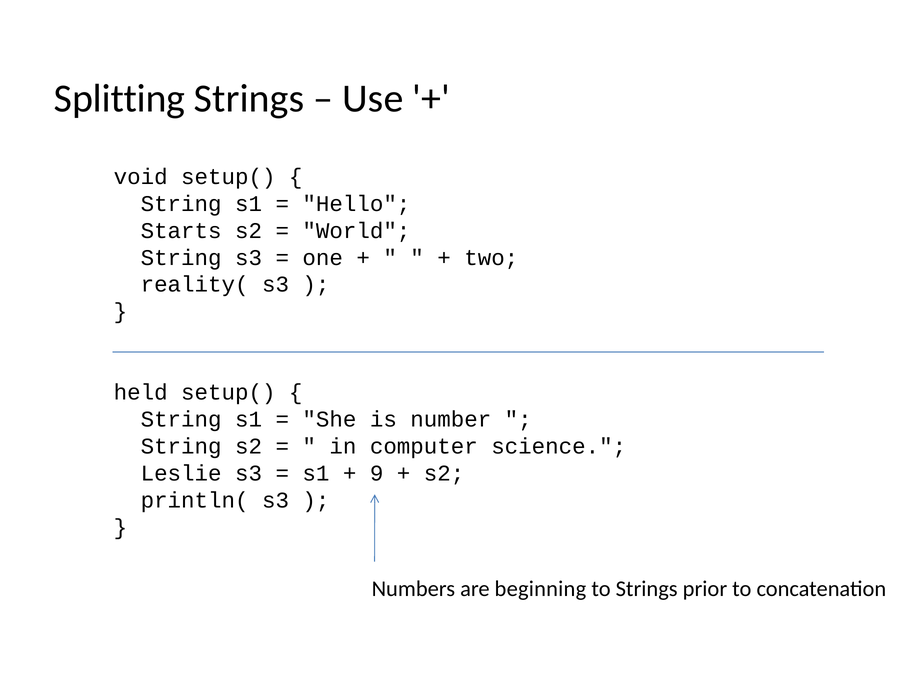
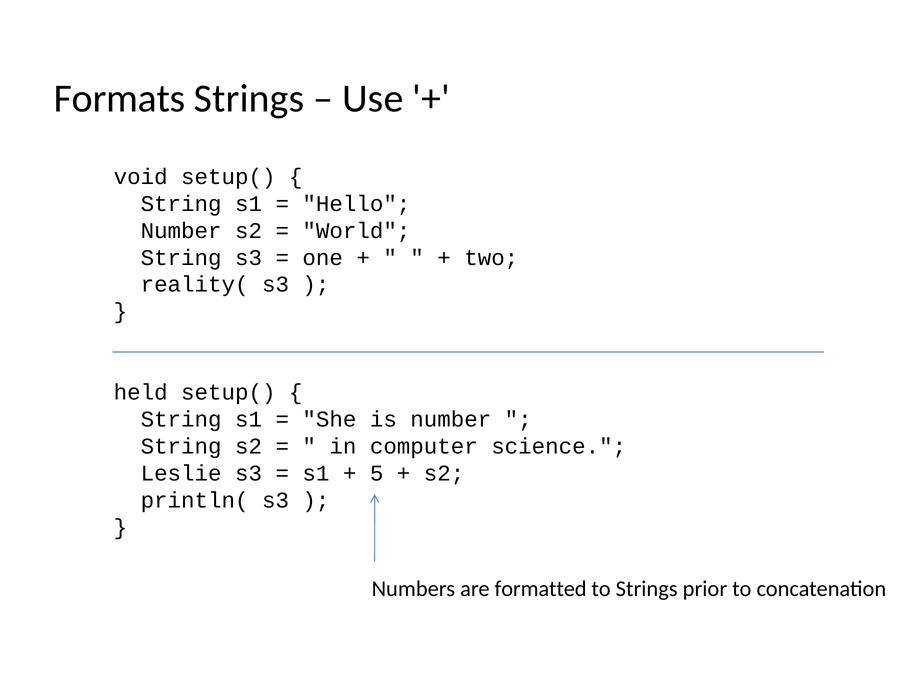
Splitting: Splitting -> Formats
Starts at (181, 231): Starts -> Number
9: 9 -> 5
beginning: beginning -> formatted
